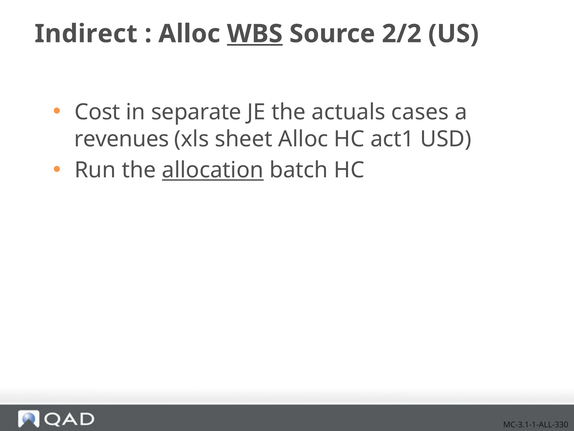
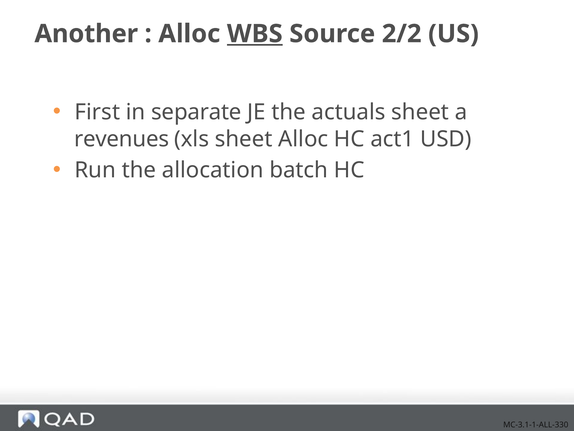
Indirect: Indirect -> Another
Cost: Cost -> First
actuals cases: cases -> sheet
allocation underline: present -> none
